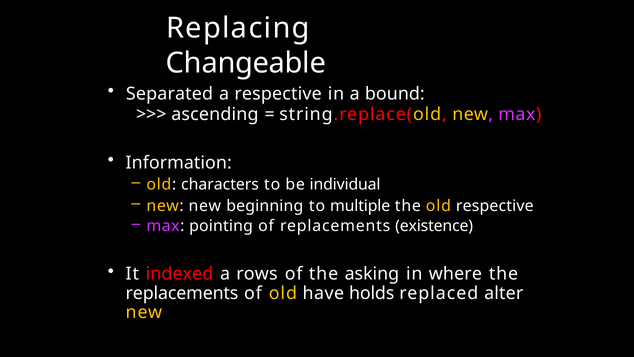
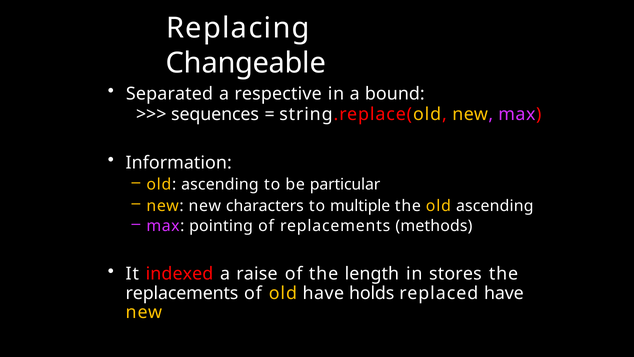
ascending: ascending -> sequences
characters at (220, 184): characters -> ascending
individual: individual -> particular
beginning: beginning -> characters
the old respective: respective -> ascending
existence: existence -> methods
rows: rows -> raise
asking: asking -> length
where: where -> stores
replaced alter: alter -> have
